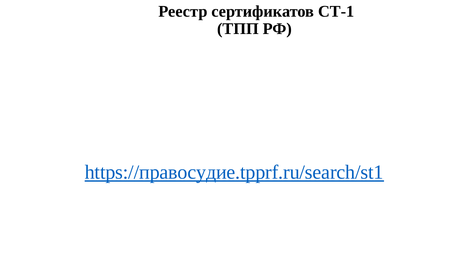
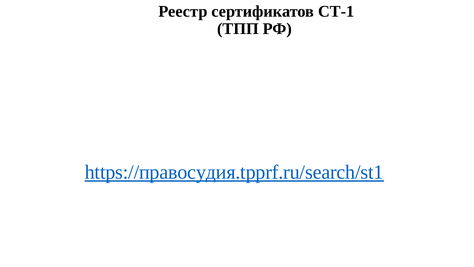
https://правосудие.tpprf.ru/search/st1: https://правосудие.tpprf.ru/search/st1 -> https://правосудия.tpprf.ru/search/st1
